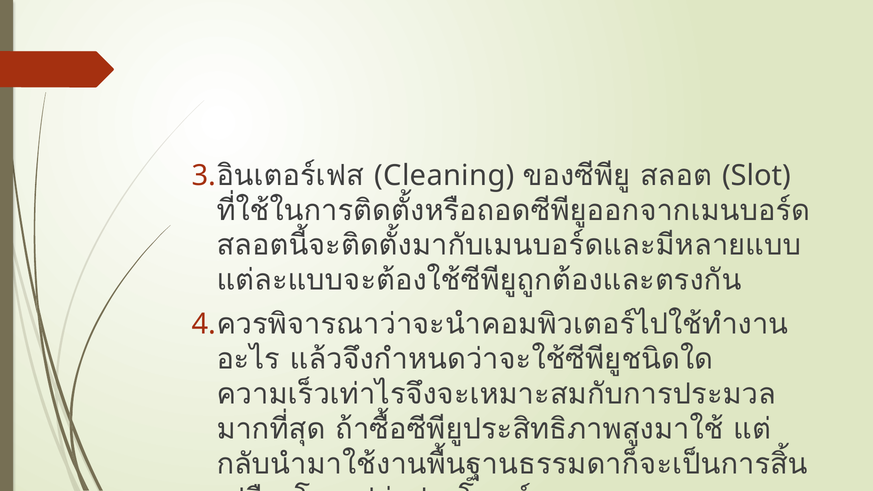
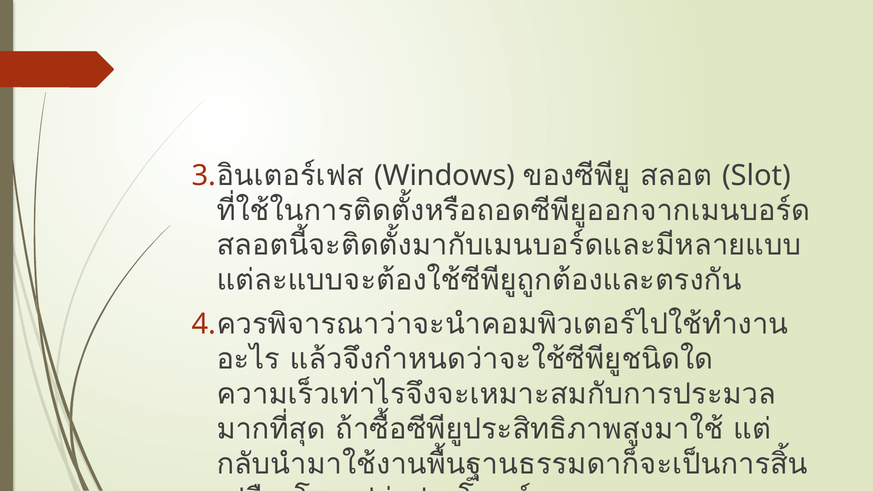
Cleaning: Cleaning -> Windows
